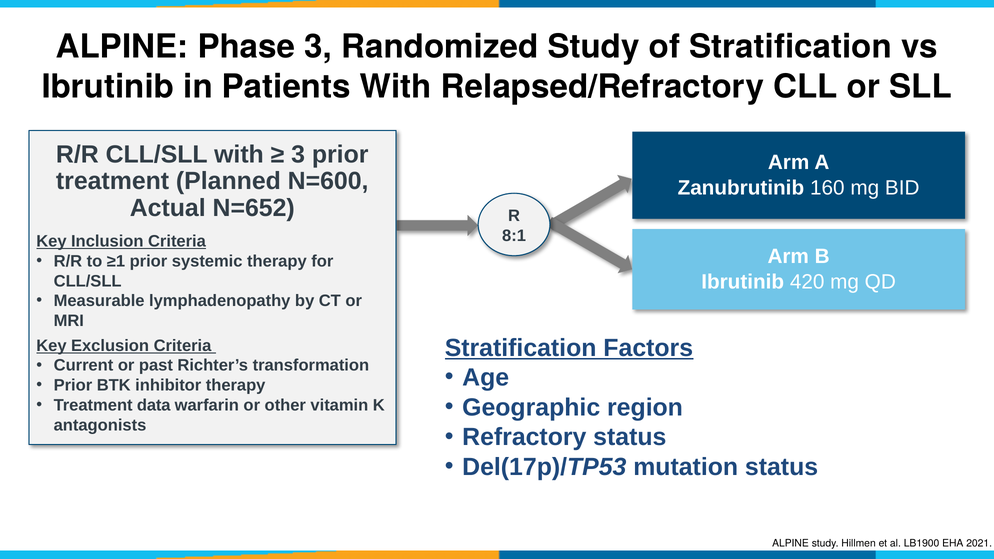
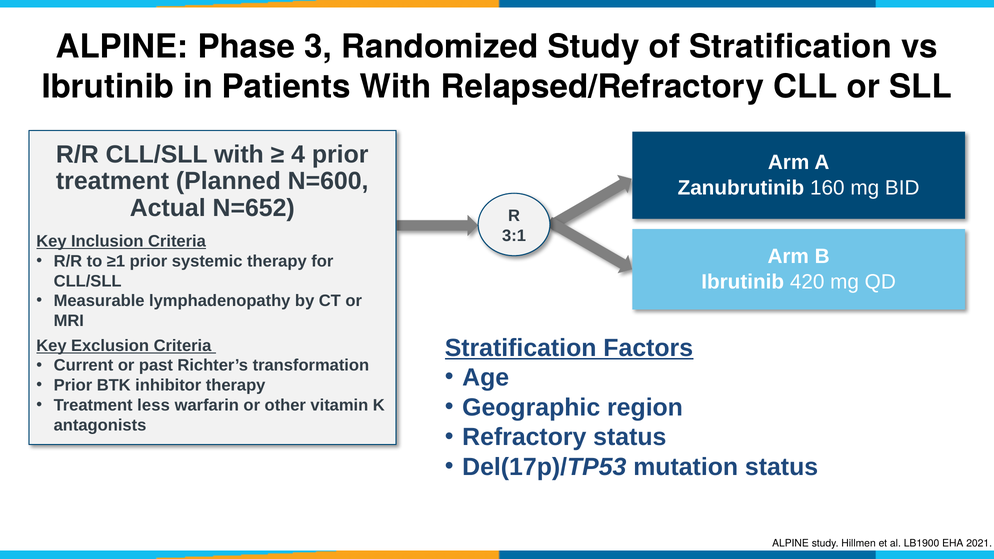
3 at (298, 154): 3 -> 4
8:1: 8:1 -> 3:1
data: data -> less
